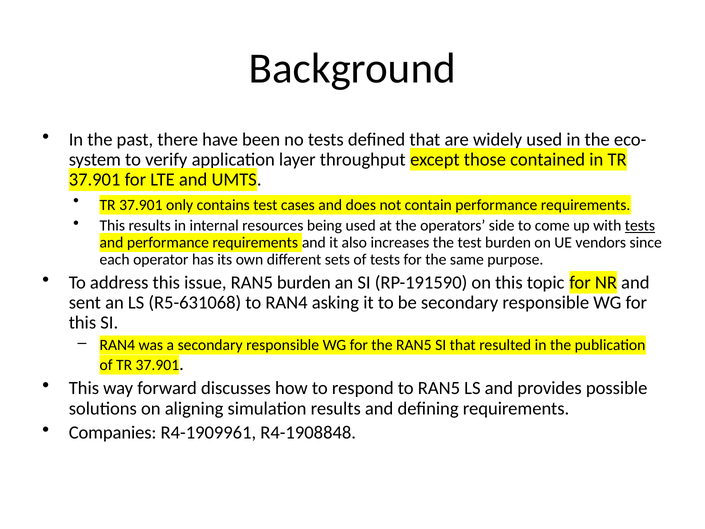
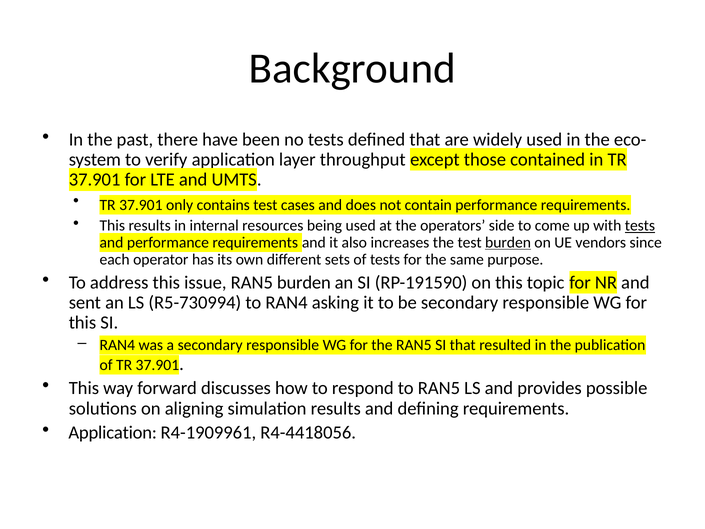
burden at (508, 242) underline: none -> present
R5-631068: R5-631068 -> R5-730994
Companies at (113, 433): Companies -> Application
R4-1908848: R4-1908848 -> R4-4418056
